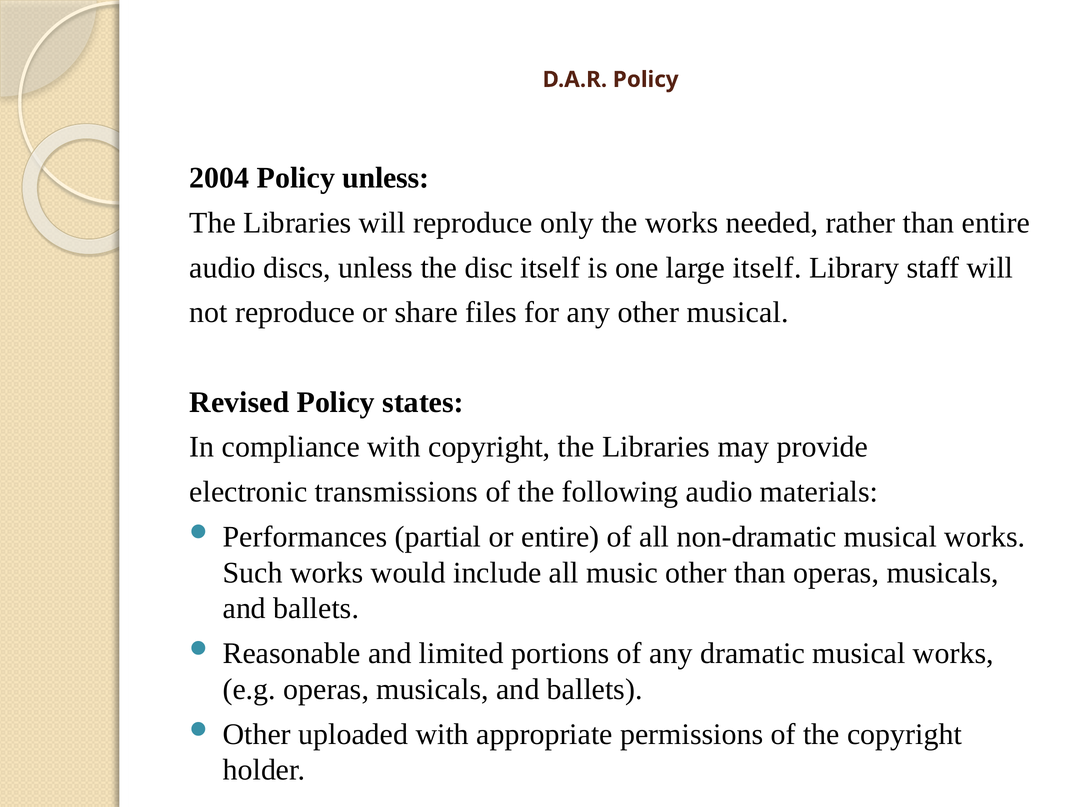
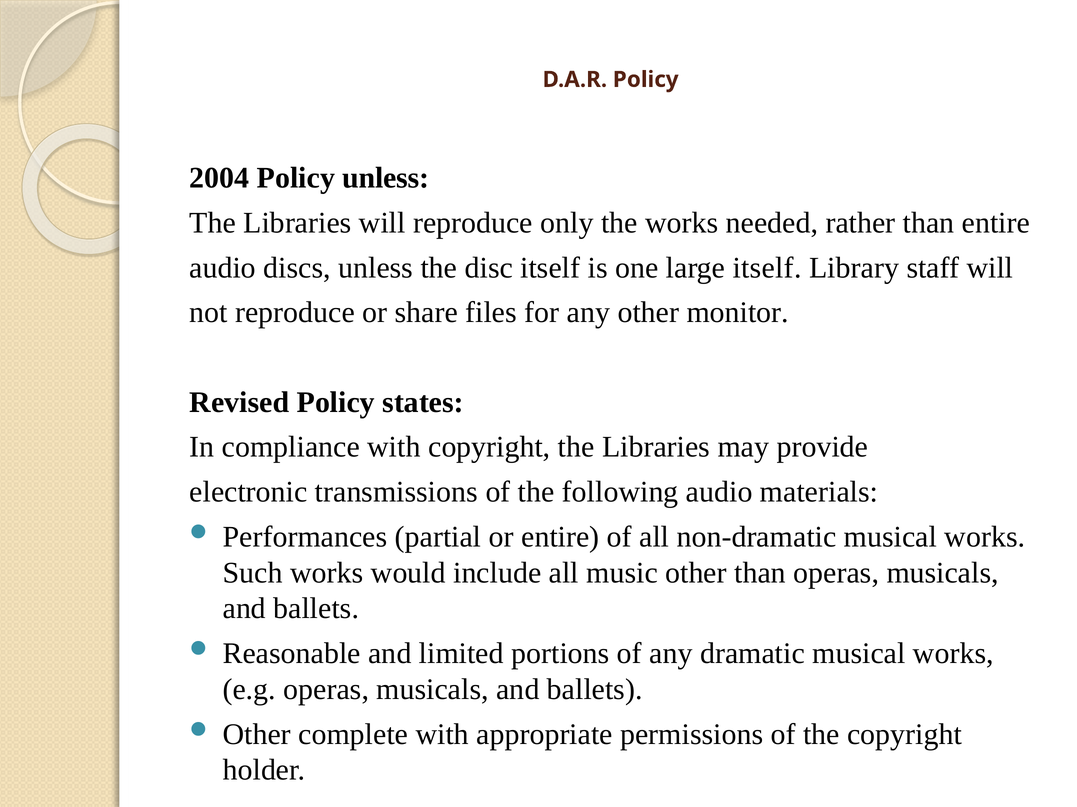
other musical: musical -> monitor
uploaded: uploaded -> complete
